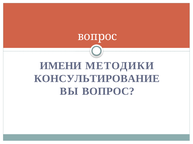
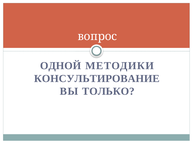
ИМЕНИ: ИМЕНИ -> ОДНОЙ
ВЫ ВОПРОС: ВОПРОС -> ТОЛЬКО
